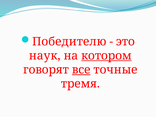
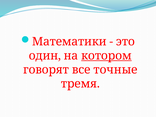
Победителю: Победителю -> Математики
наук: наук -> один
все underline: present -> none
